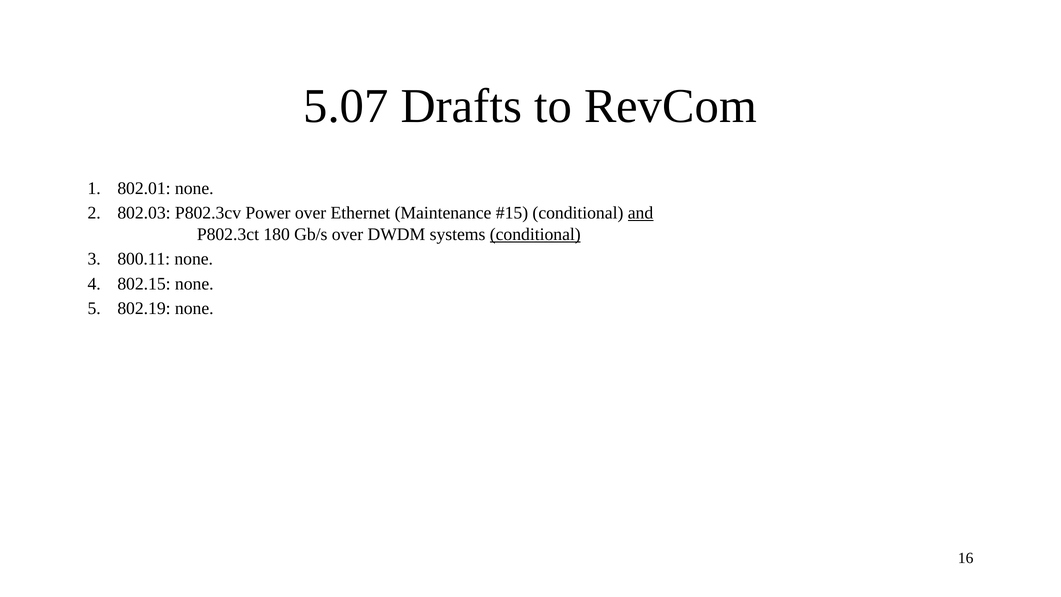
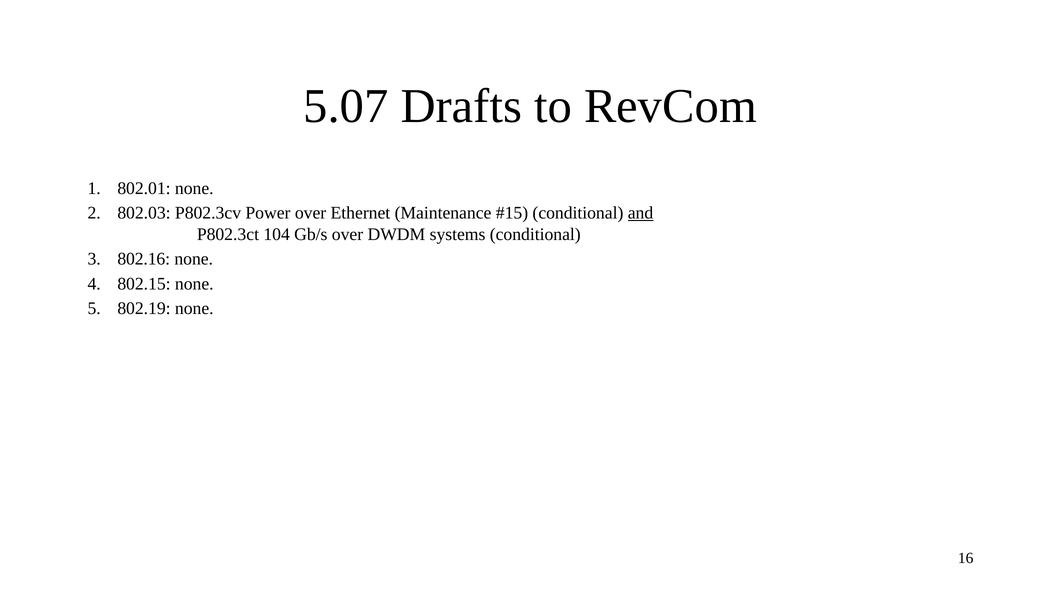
180: 180 -> 104
conditional at (535, 234) underline: present -> none
800.11: 800.11 -> 802.16
